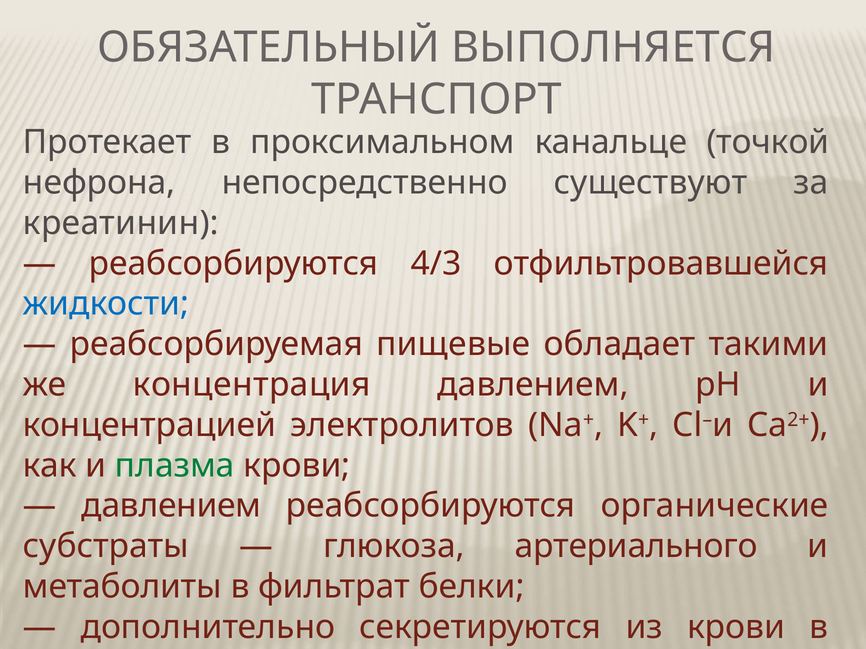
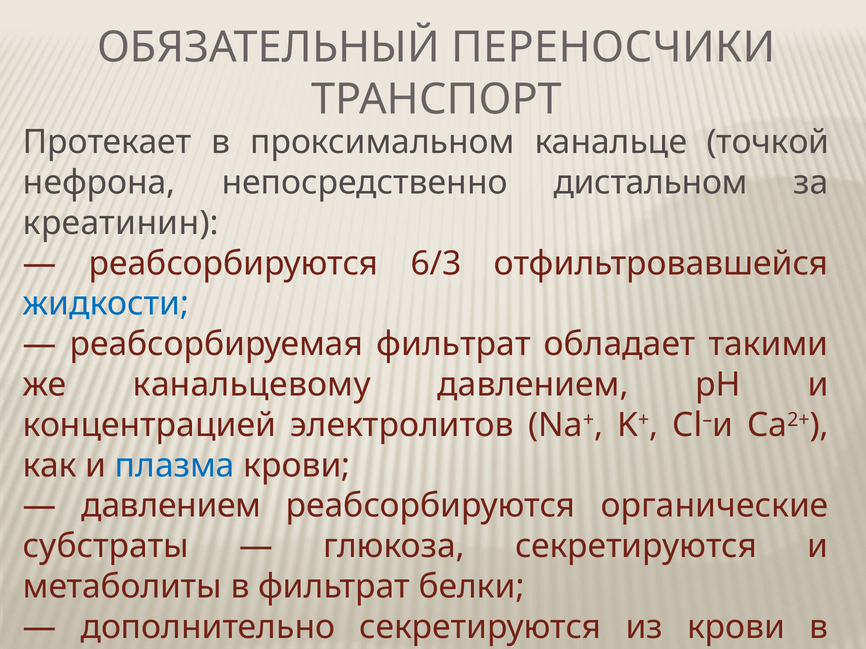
ОБЯЗАТЕЛЬНЫЙ ВЫПОЛНЯЕТСЯ: ВЫПОЛНЯЕТСЯ -> ПЕРЕНОСЧИКИ
непосредственно существуют: существуют -> дистальном
4/3: 4/3 -> 6/3
реабсорбируемая пищевые: пищевые -> фильтрат
концентрация: концентрация -> канальцевому
плазма colour: green -> blue
глюкоза артериального: артериального -> секретируются
